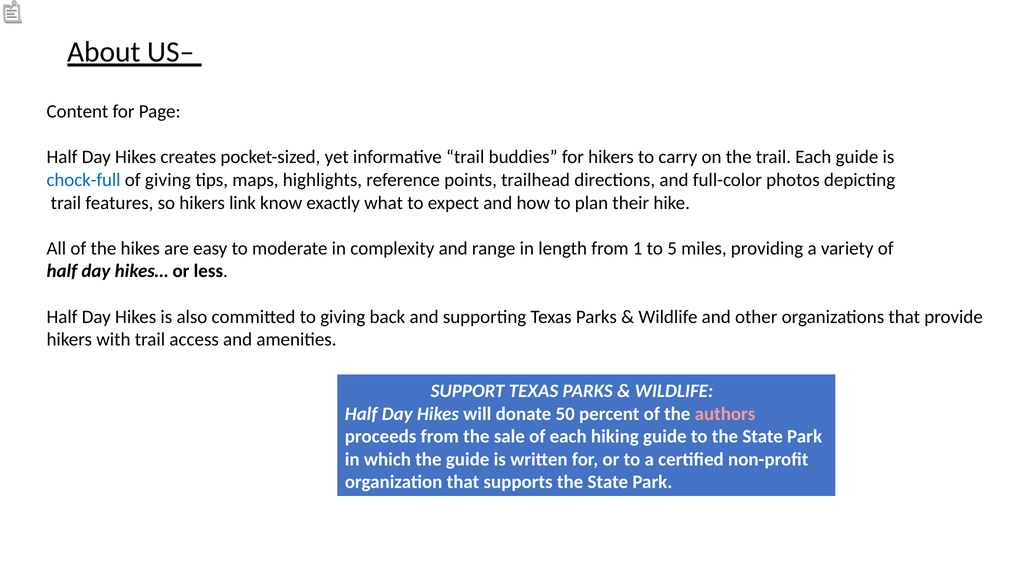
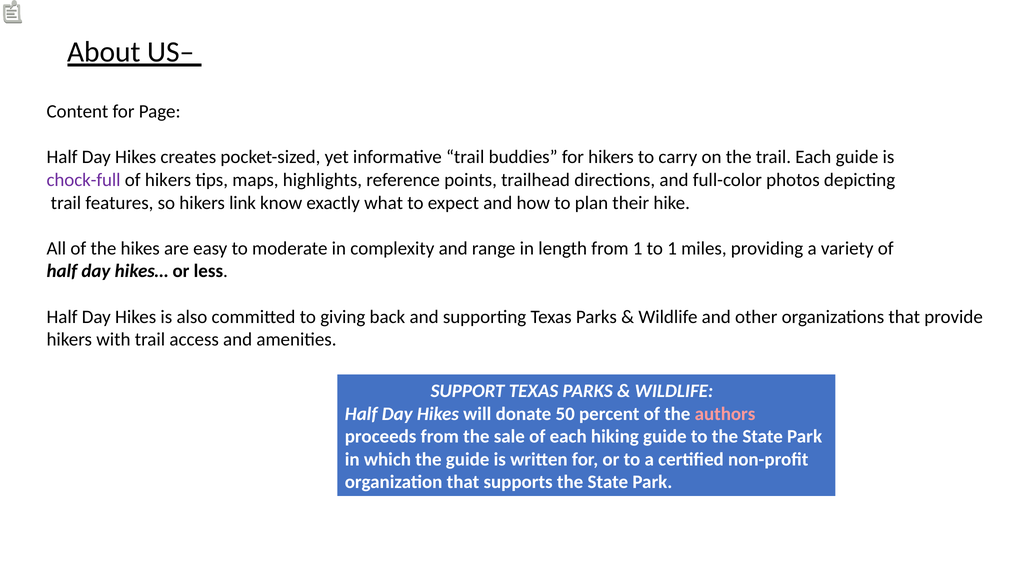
chock-full colour: blue -> purple
of giving: giving -> hikers
to 5: 5 -> 1
